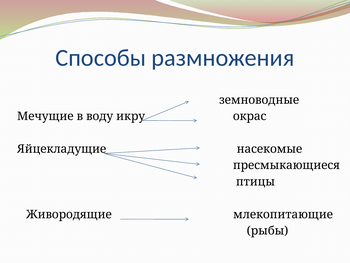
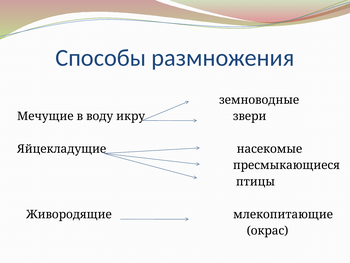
окрас: окрас -> звери
рыбы: рыбы -> окрас
